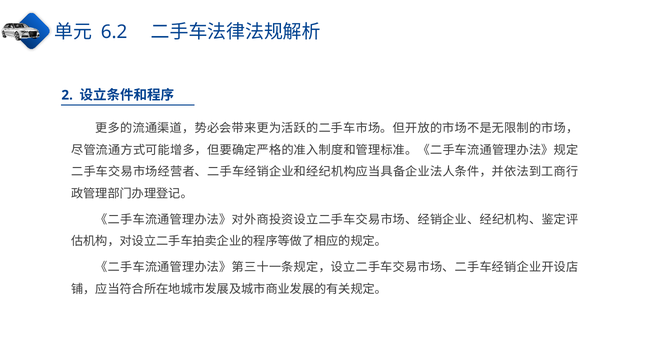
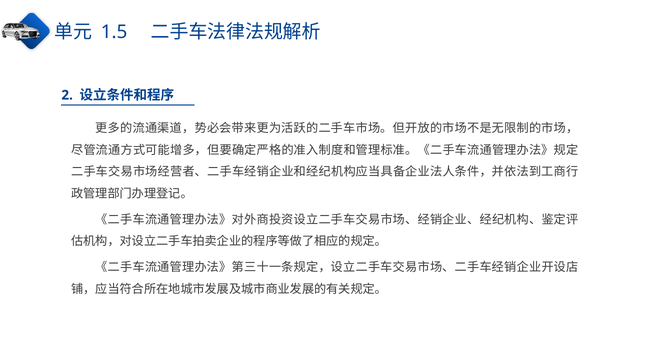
6.2: 6.2 -> 1.5
